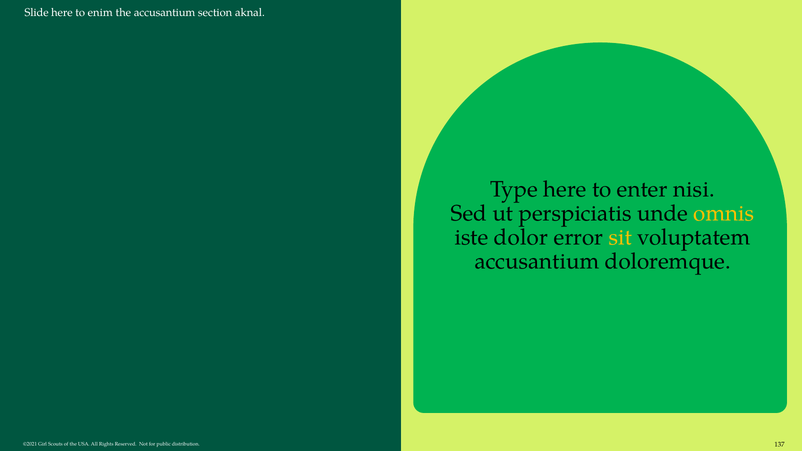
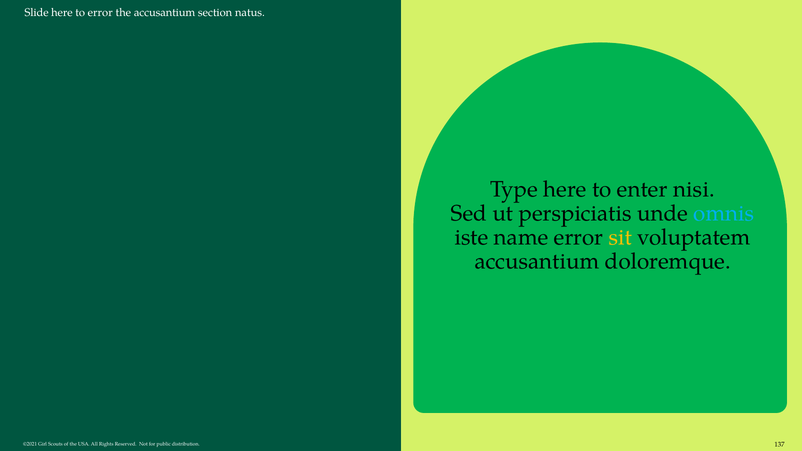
to enim: enim -> error
aknal: aknal -> natus
omnis colour: yellow -> light blue
dolor: dolor -> name
